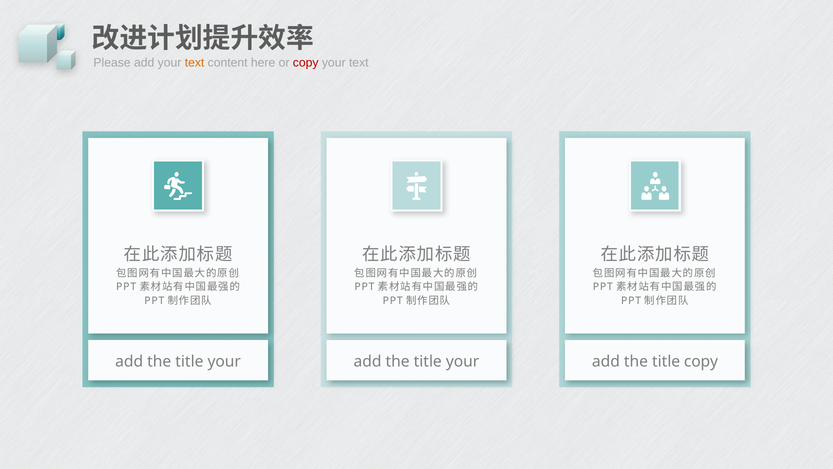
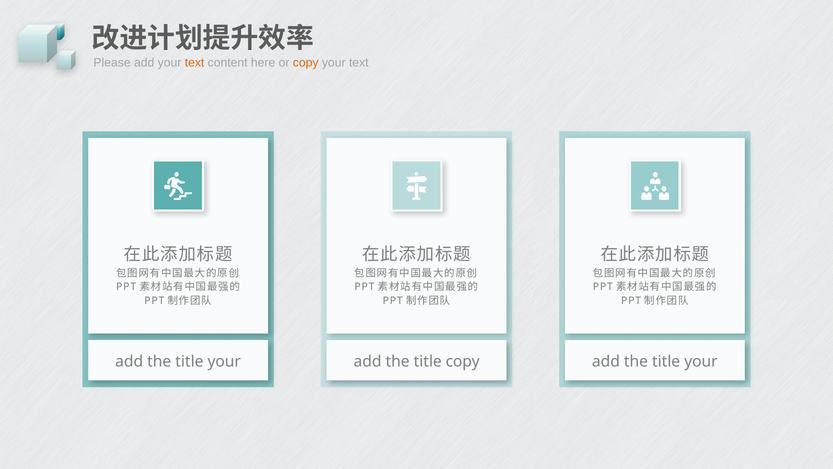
copy at (306, 63) colour: red -> orange
your at (463, 361): your -> copy
copy at (701, 361): copy -> your
